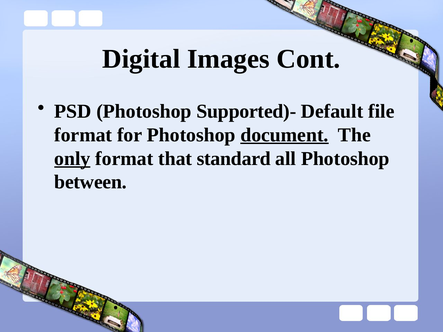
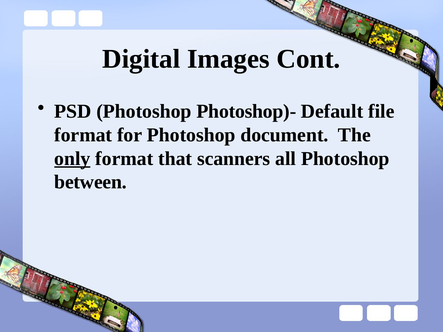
Supported)-: Supported)- -> Photoshop)-
document underline: present -> none
standard: standard -> scanners
